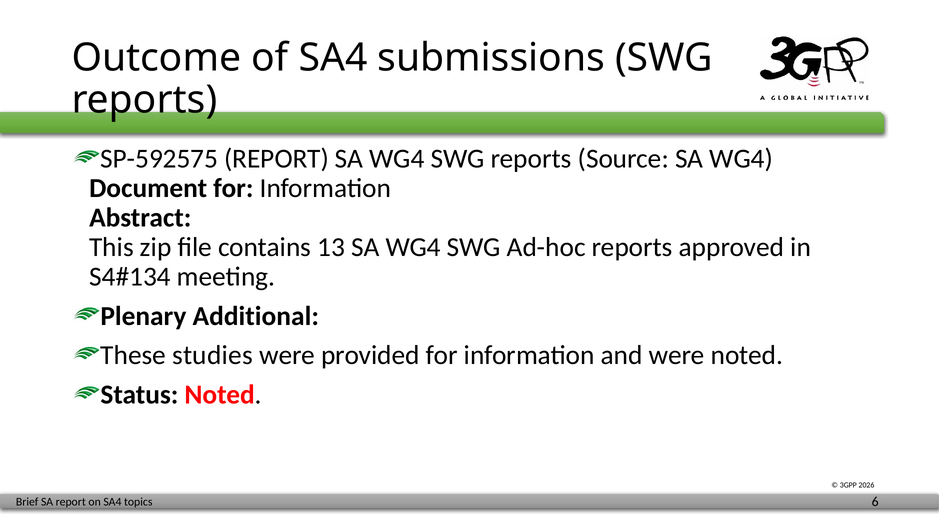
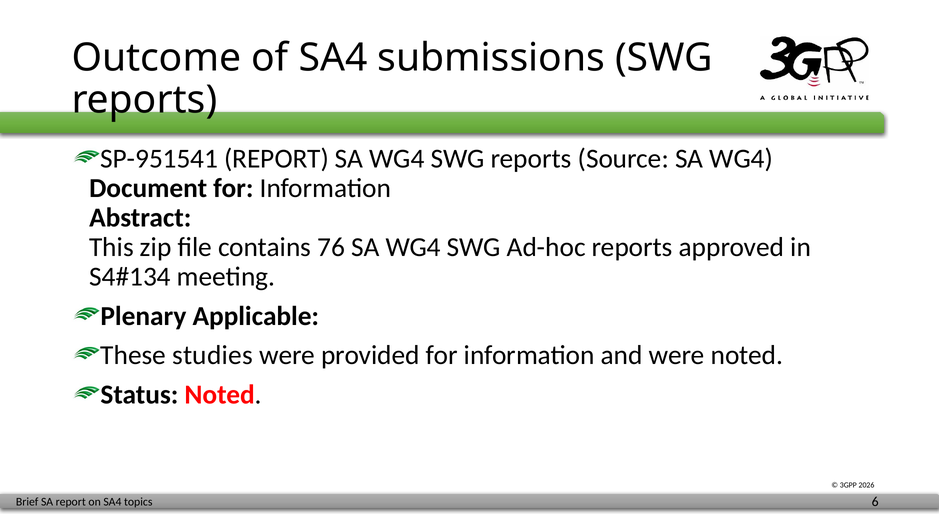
SP-592575: SP-592575 -> SP-951541
13: 13 -> 76
Additional: Additional -> Applicable
